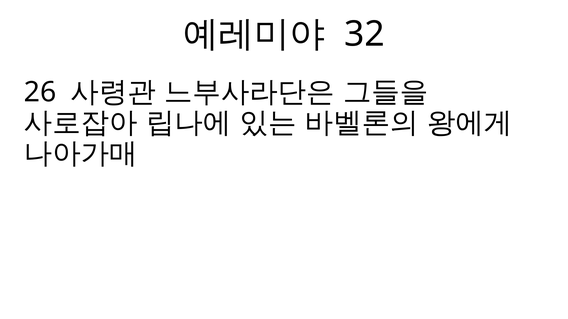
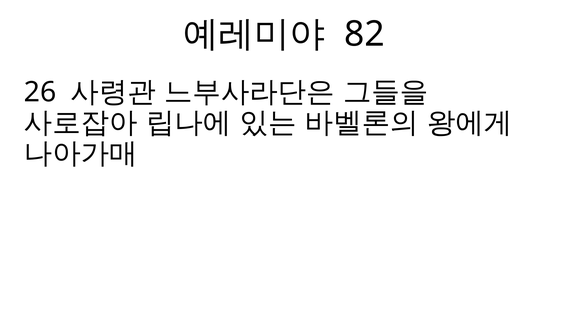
32: 32 -> 82
